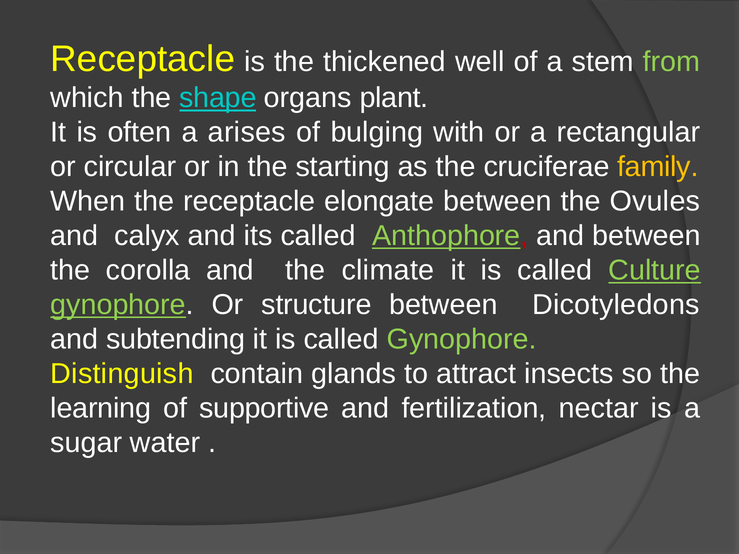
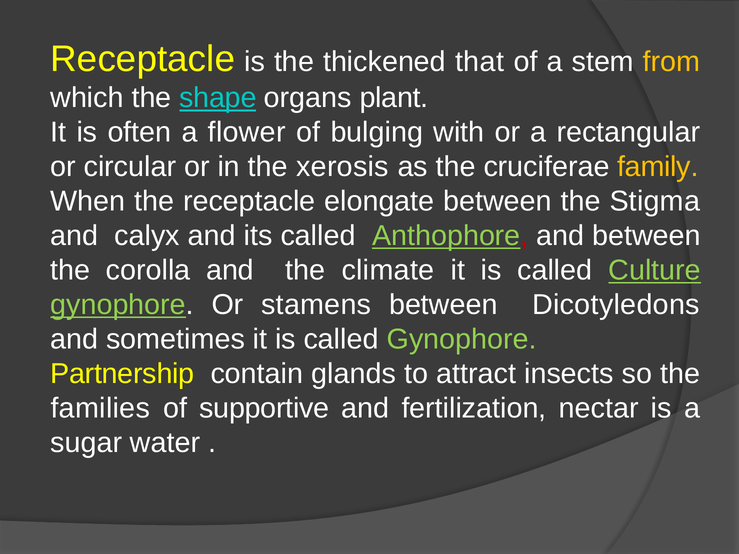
well: well -> that
from colour: light green -> yellow
arises: arises -> flower
starting: starting -> xerosis
Ovules: Ovules -> Stigma
structure: structure -> stamens
subtending: subtending -> sometimes
Distinguish: Distinguish -> Partnership
learning: learning -> families
